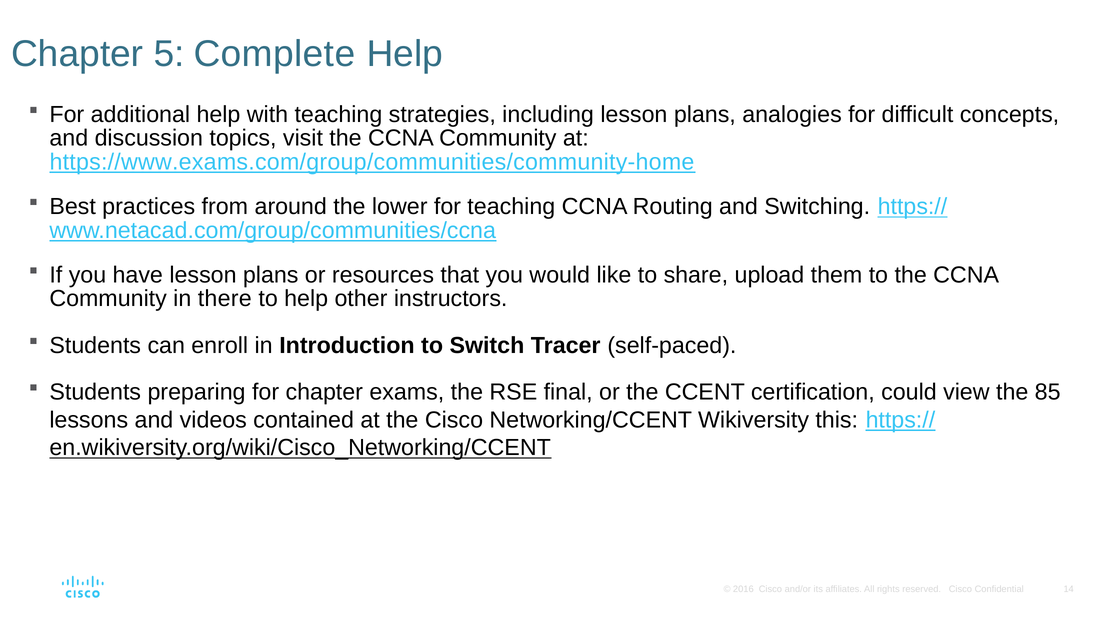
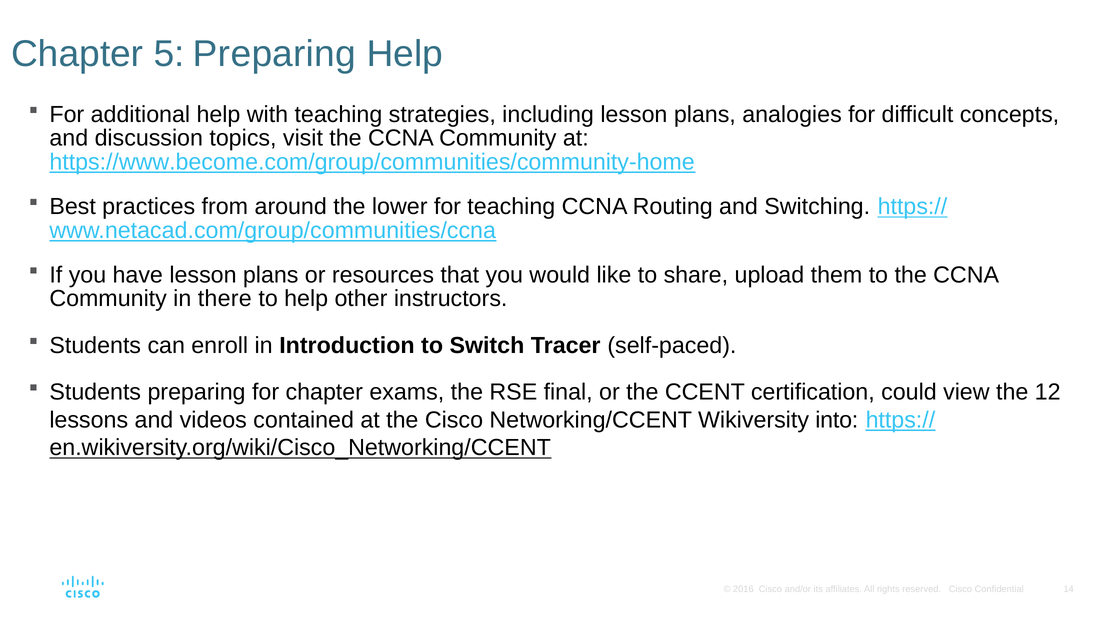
5 Complete: Complete -> Preparing
https://www.exams.com/group/communities/community-home: https://www.exams.com/group/communities/community-home -> https://www.become.com/group/communities/community-home
85: 85 -> 12
this: this -> into
